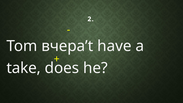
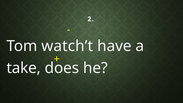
вчера’t: вчера’t -> watch’t
